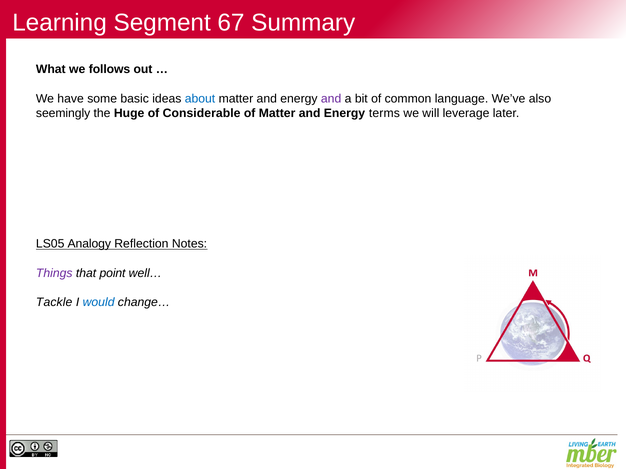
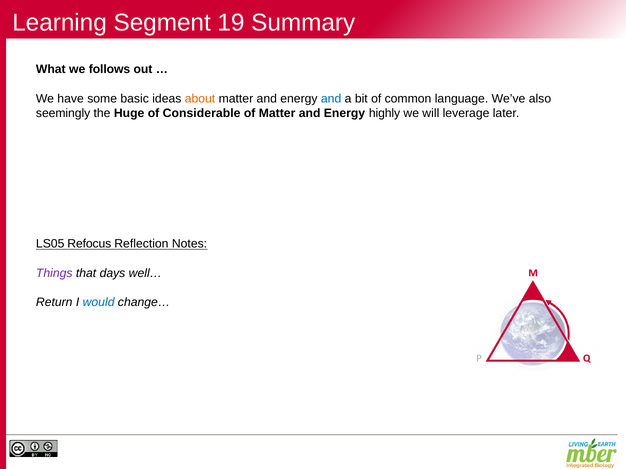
67: 67 -> 19
about colour: blue -> orange
and at (331, 99) colour: purple -> blue
terms: terms -> highly
Analogy: Analogy -> Refocus
point: point -> days
Tackle: Tackle -> Return
